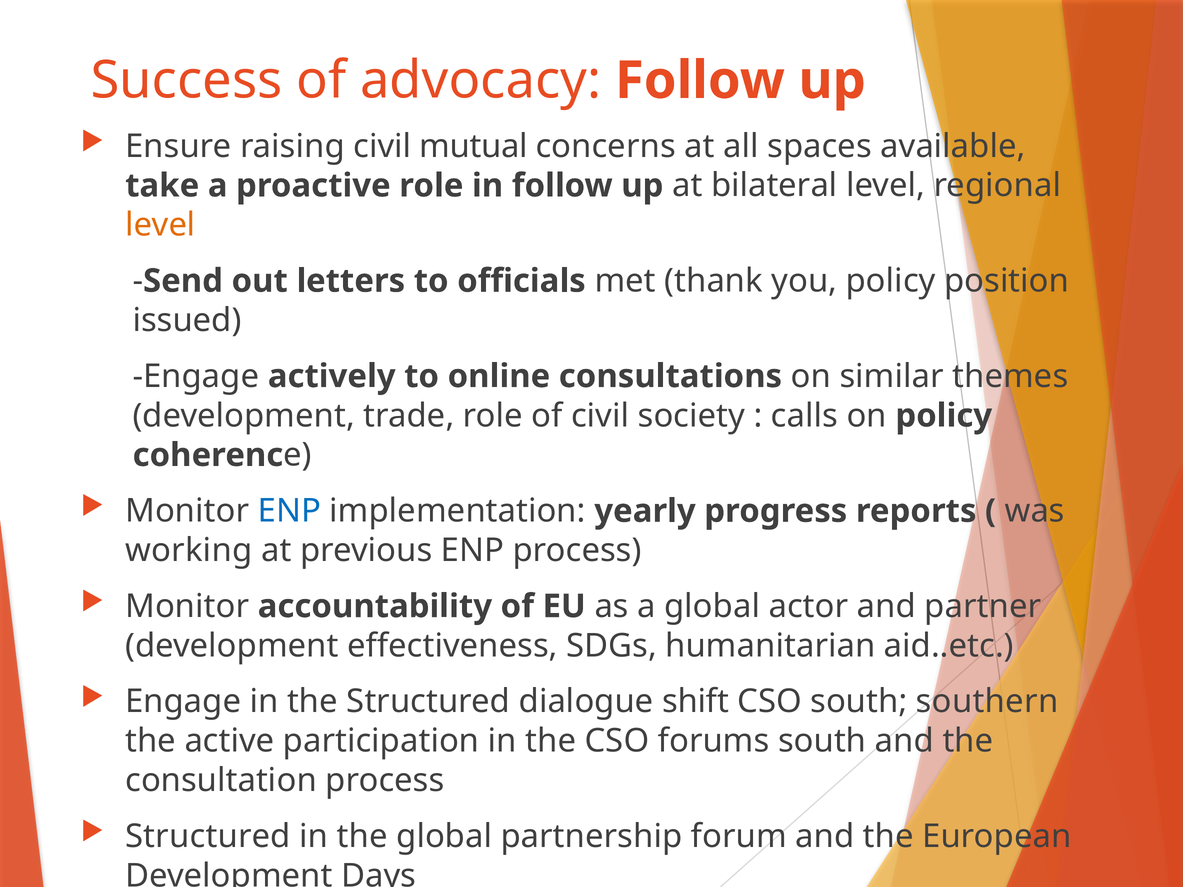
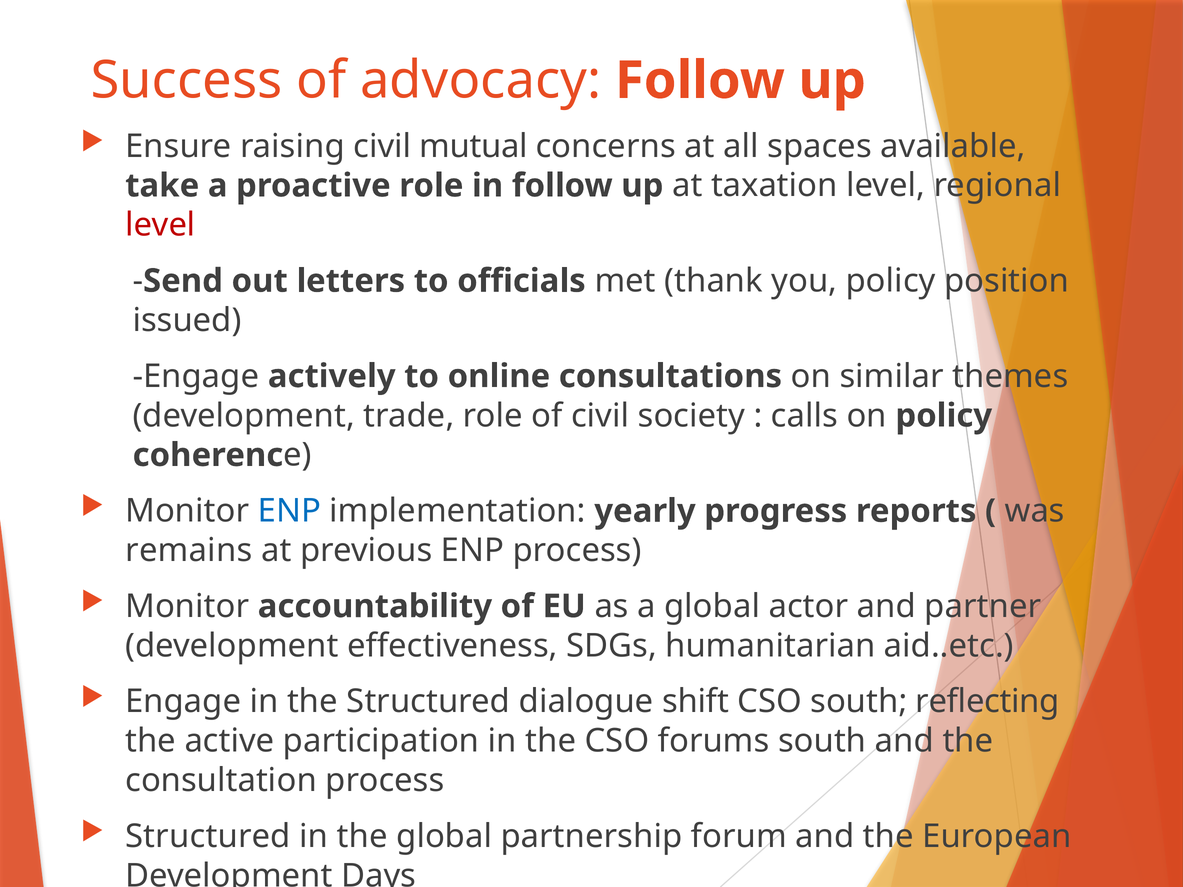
bilateral: bilateral -> taxation
level at (160, 225) colour: orange -> red
working: working -> remains
southern: southern -> reflecting
